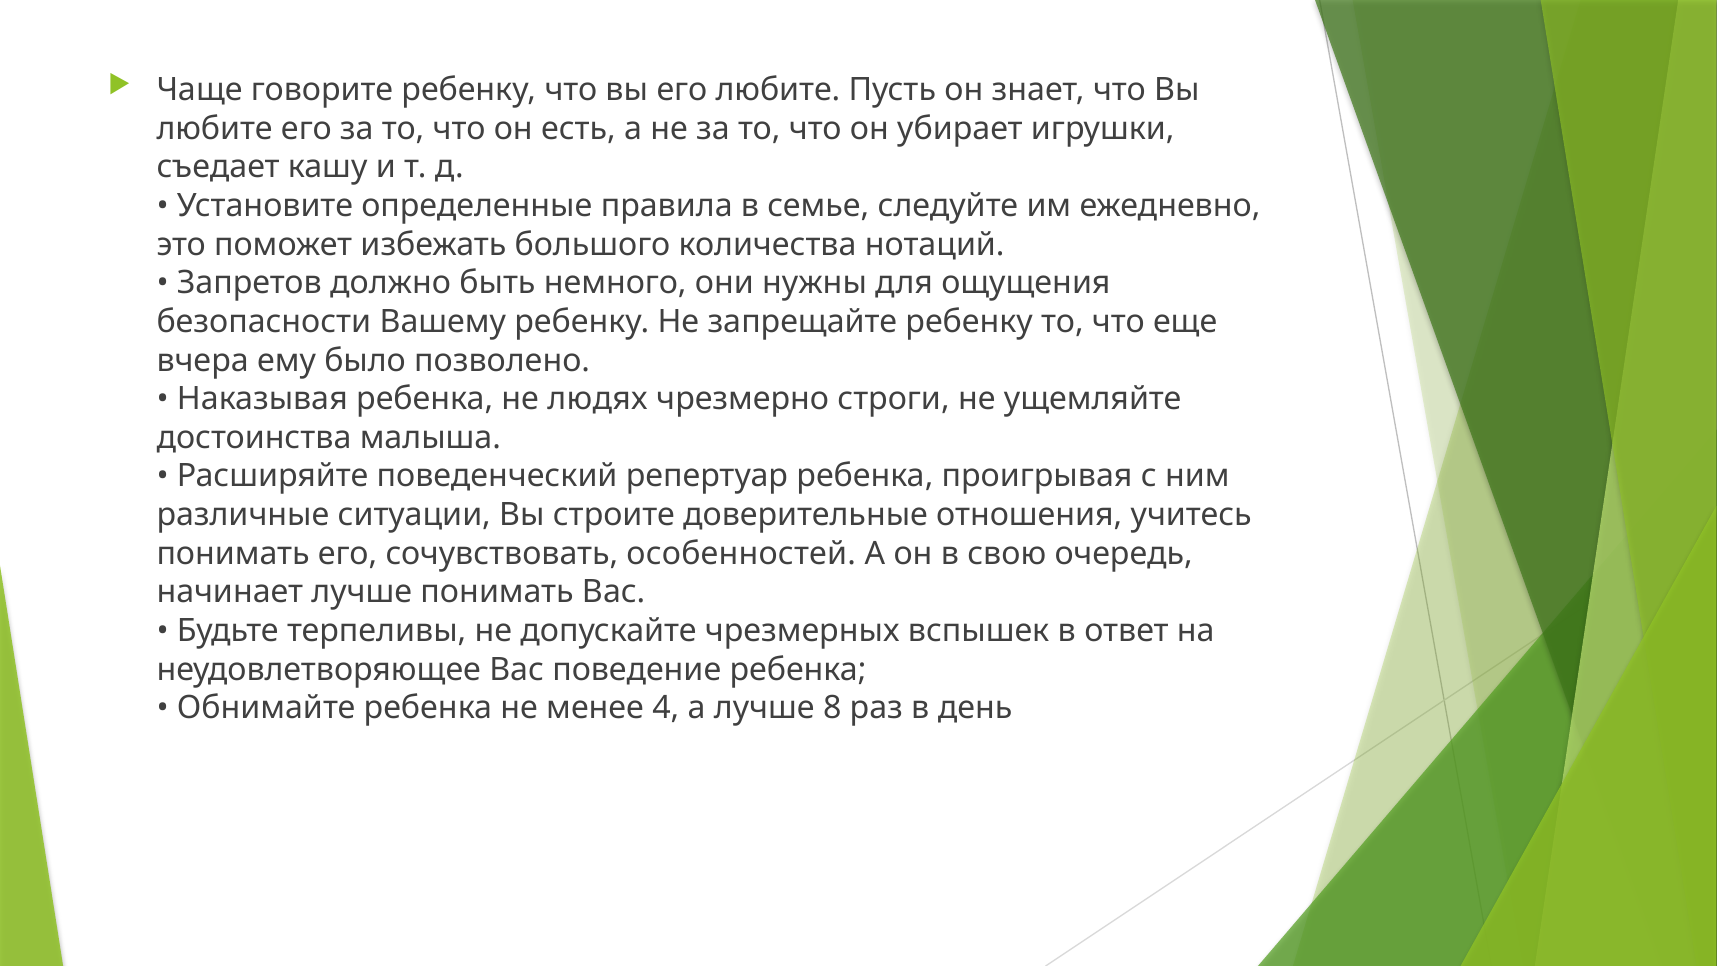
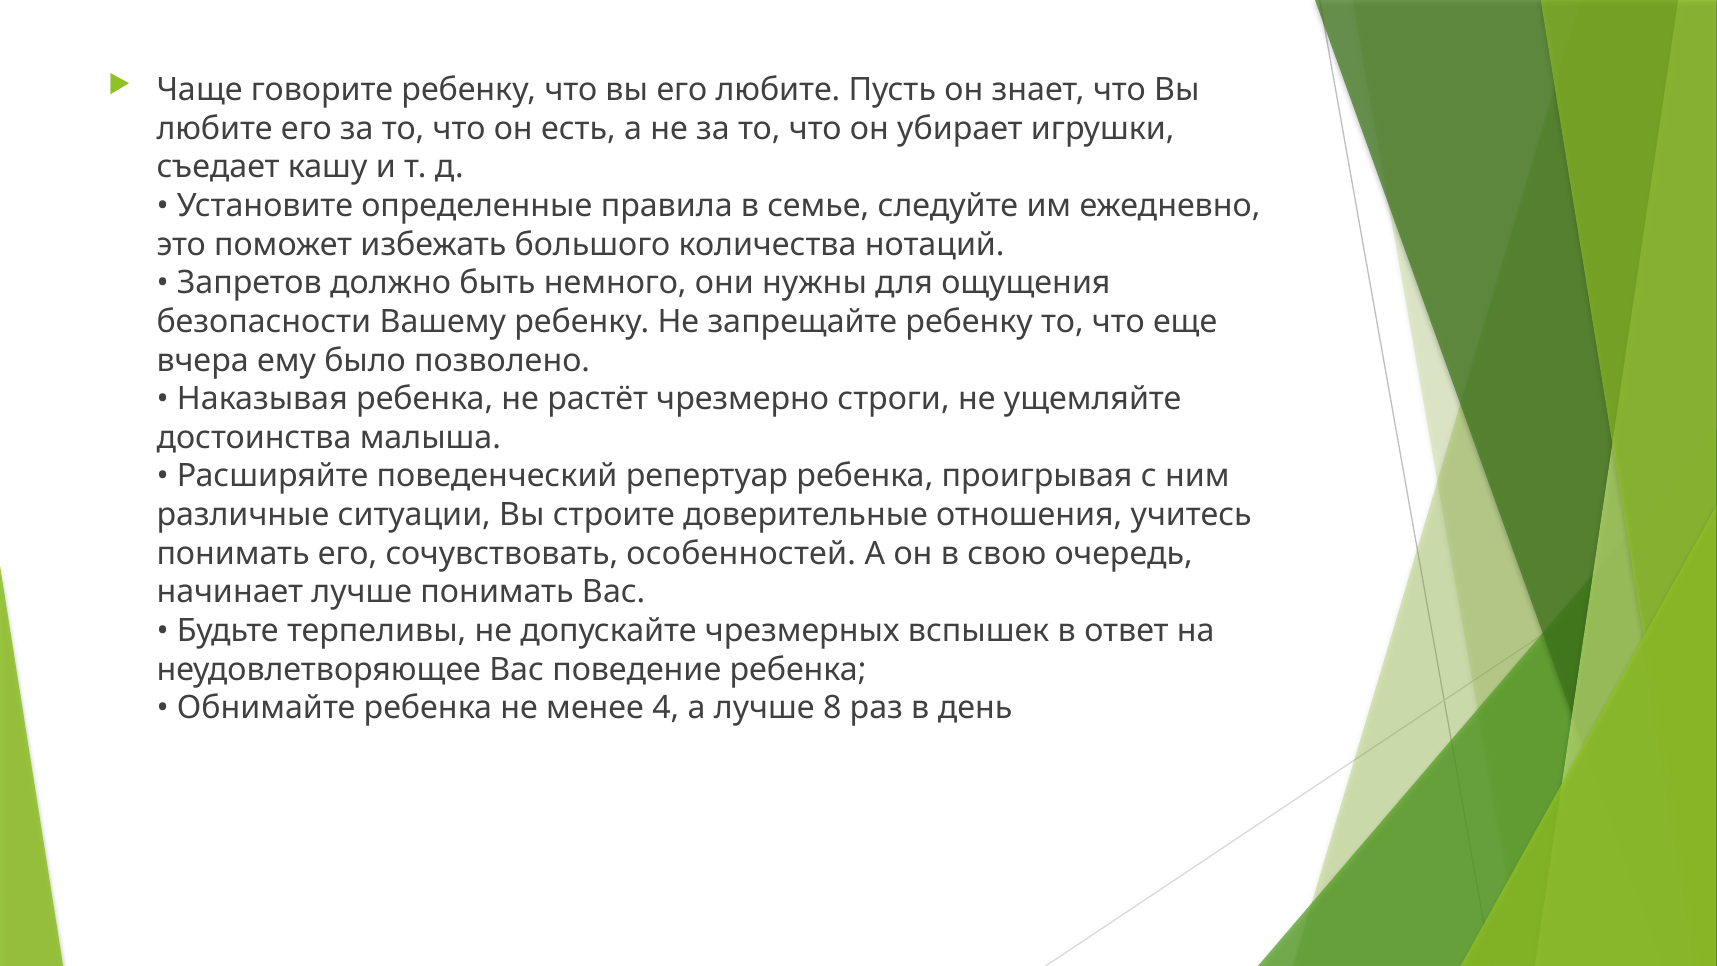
людях: людях -> растёт
